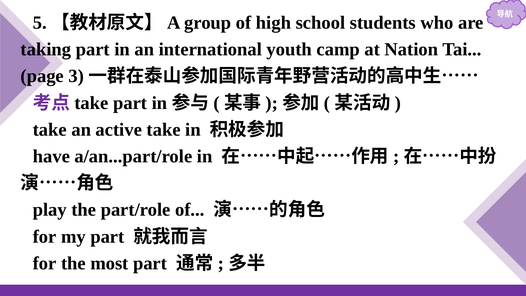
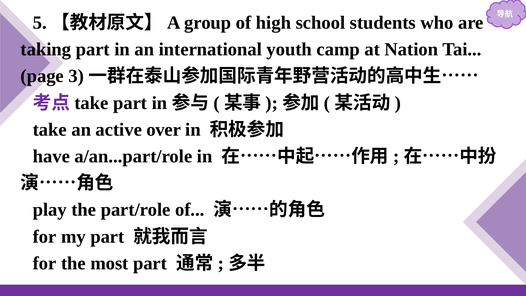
active take: take -> over
